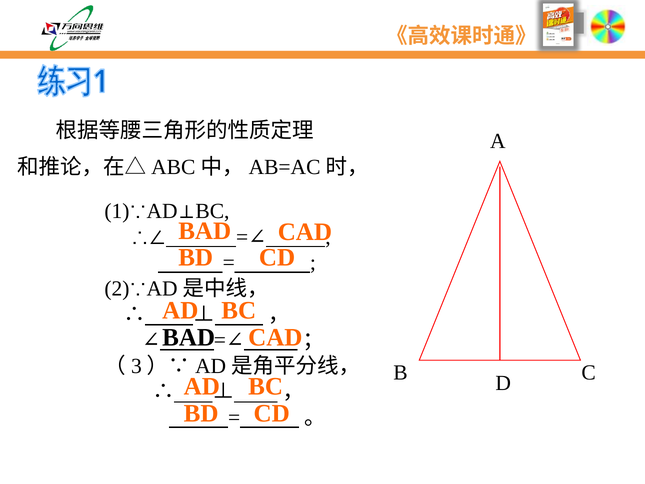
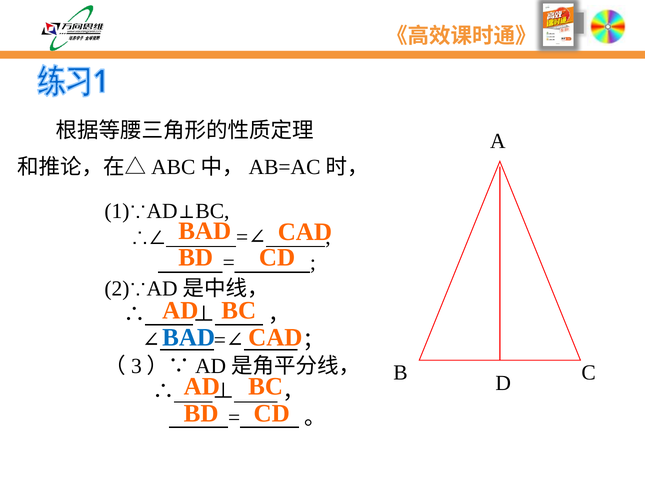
BAD at (189, 337) colour: black -> blue
